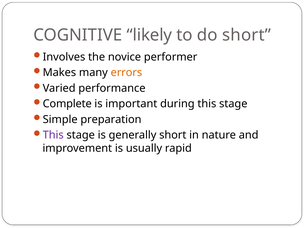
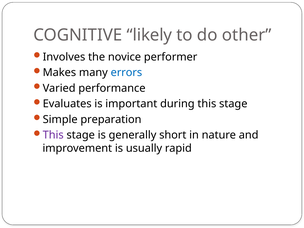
do short: short -> other
errors colour: orange -> blue
Complete: Complete -> Evaluates
